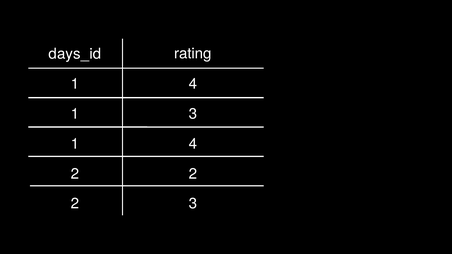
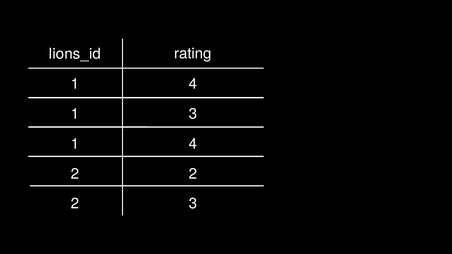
days_id: days_id -> lions_id
